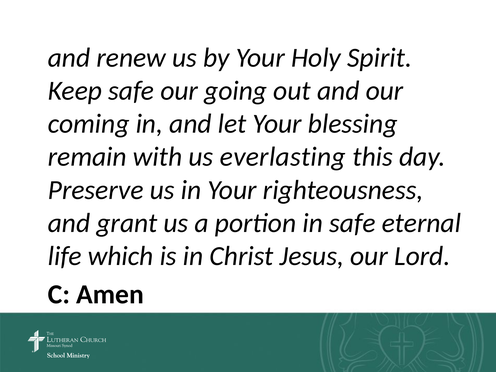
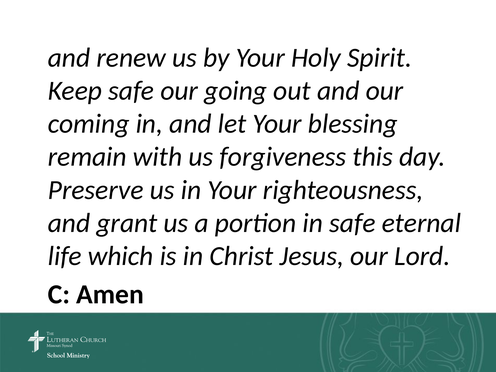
everlasting: everlasting -> forgiveness
